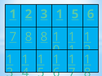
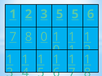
2 3 1: 1 -> 5
8 8: 8 -> 0
